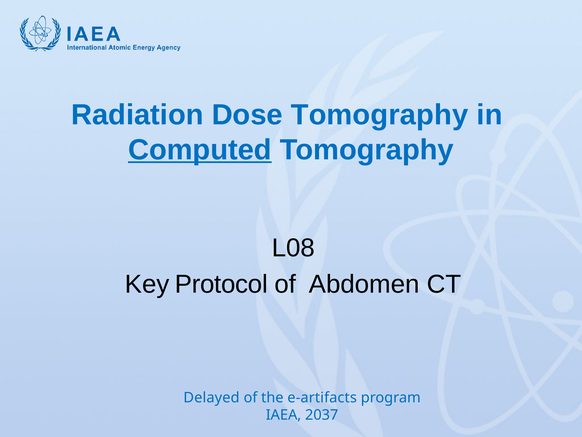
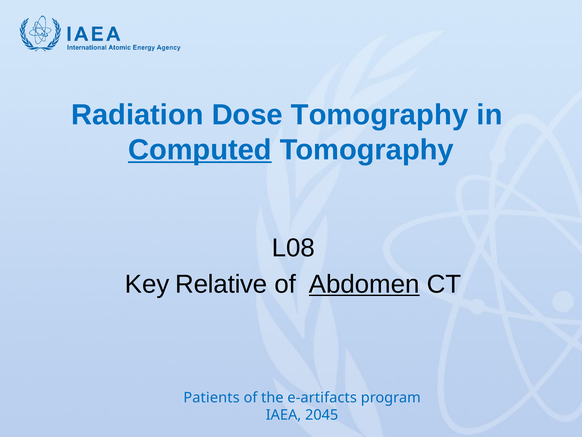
Protocol: Protocol -> Relative
Abdomen at (364, 284) underline: none -> present
Delayed: Delayed -> Patients
2037: 2037 -> 2045
